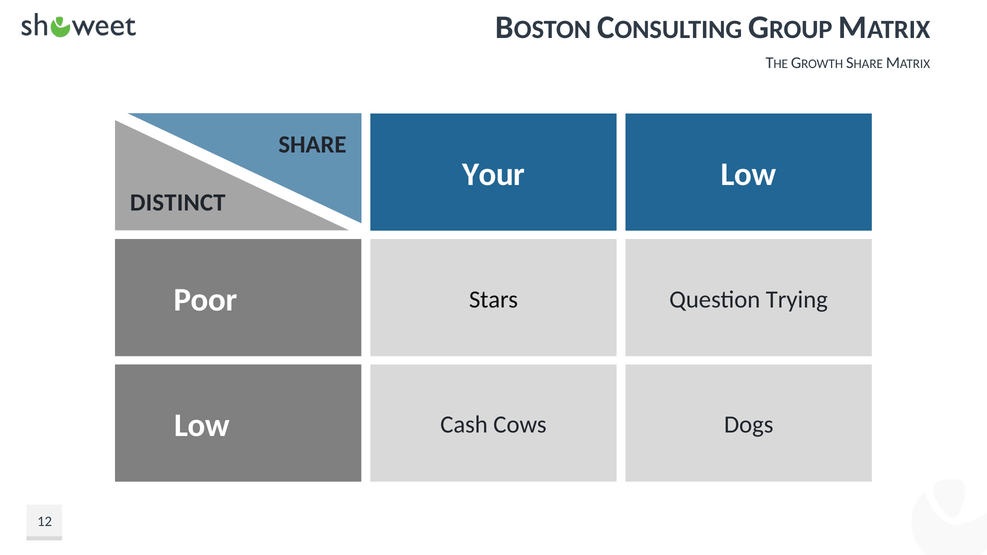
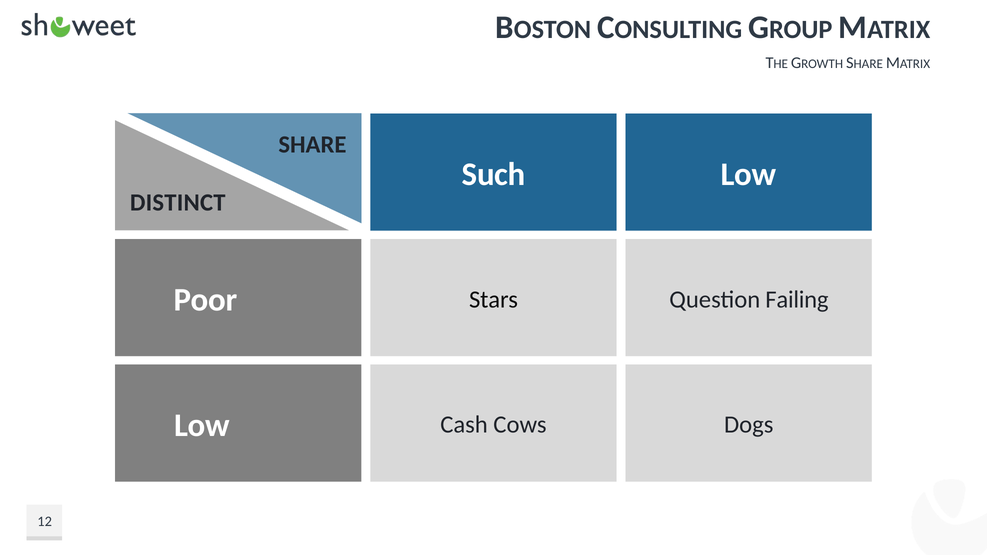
Your: Your -> Such
Trying: Trying -> Failing
